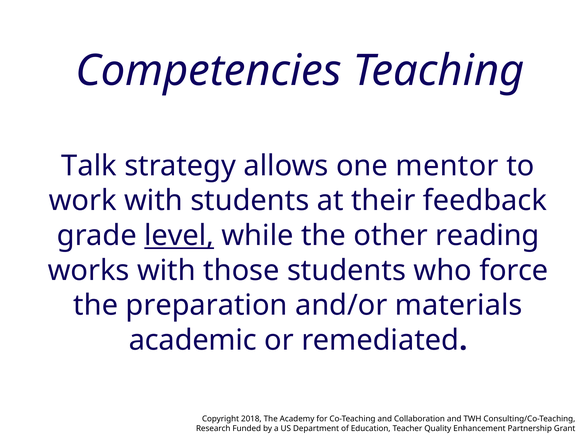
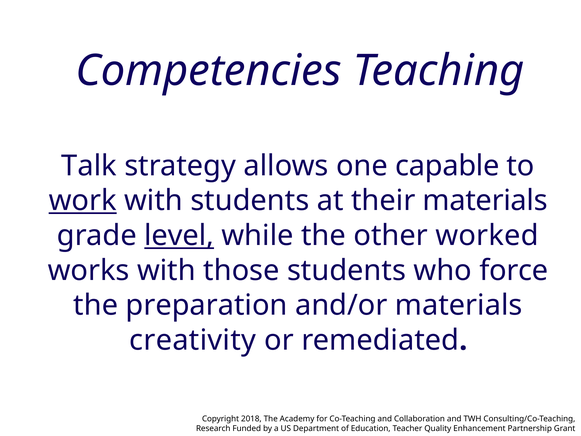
mentor: mentor -> capable
work underline: none -> present
their feedback: feedback -> materials
reading: reading -> worked
academic: academic -> creativity
